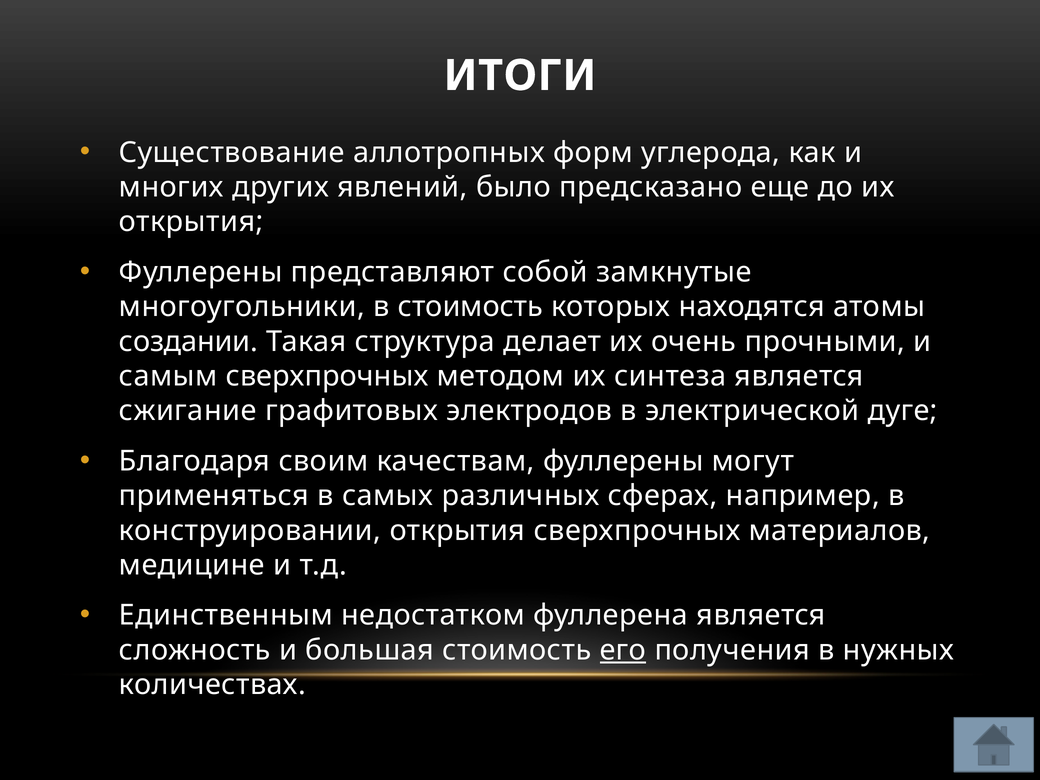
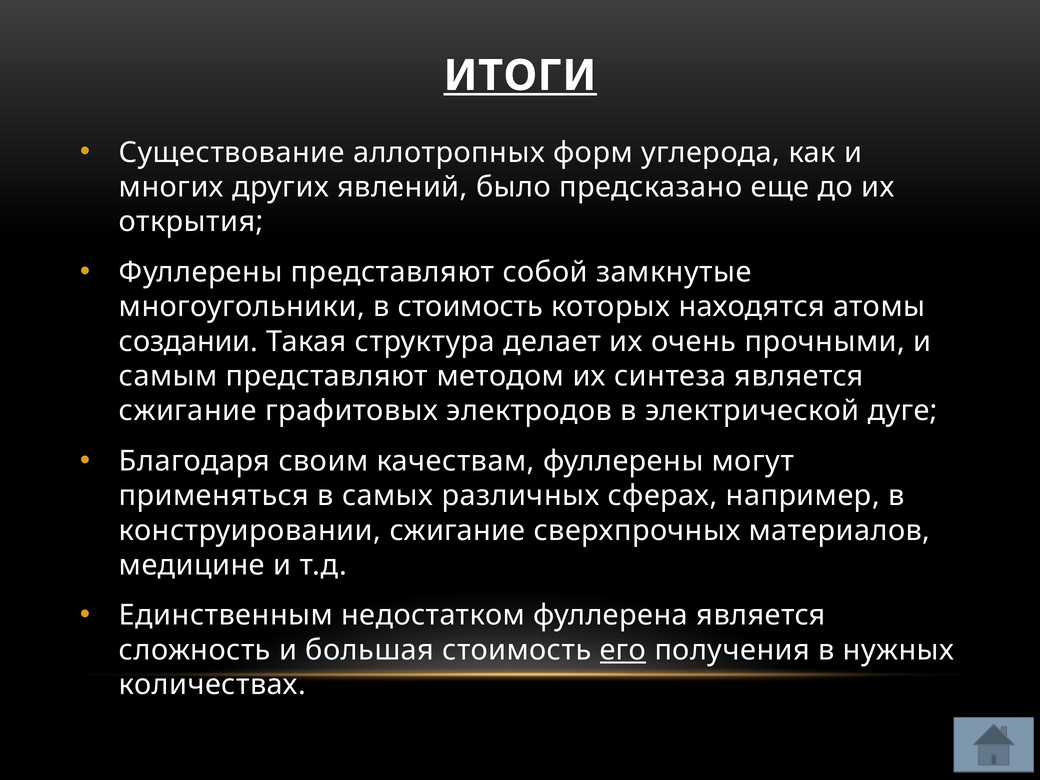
ИТОГИ underline: none -> present
самым сверхпрочных: сверхпрочных -> представляют
конструировании открытия: открытия -> сжигание
